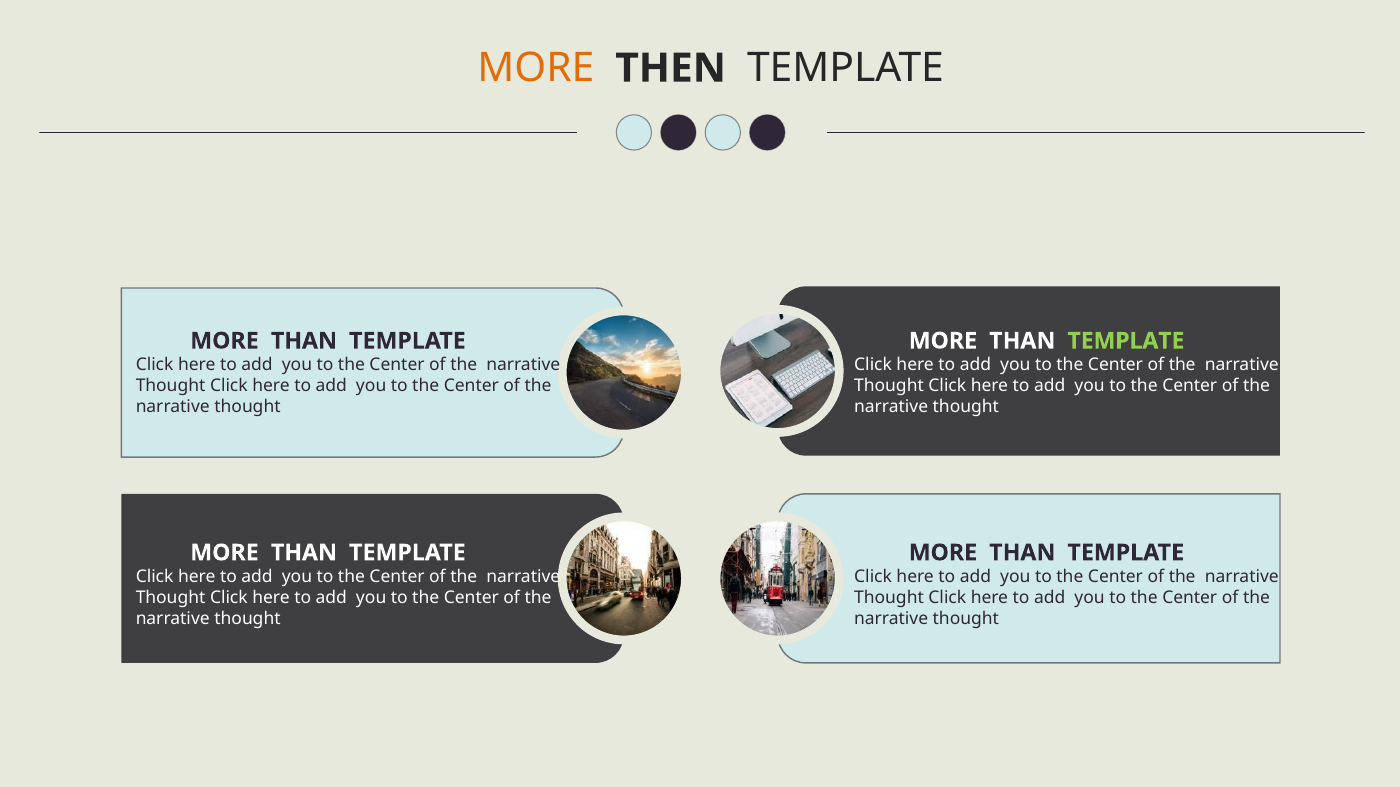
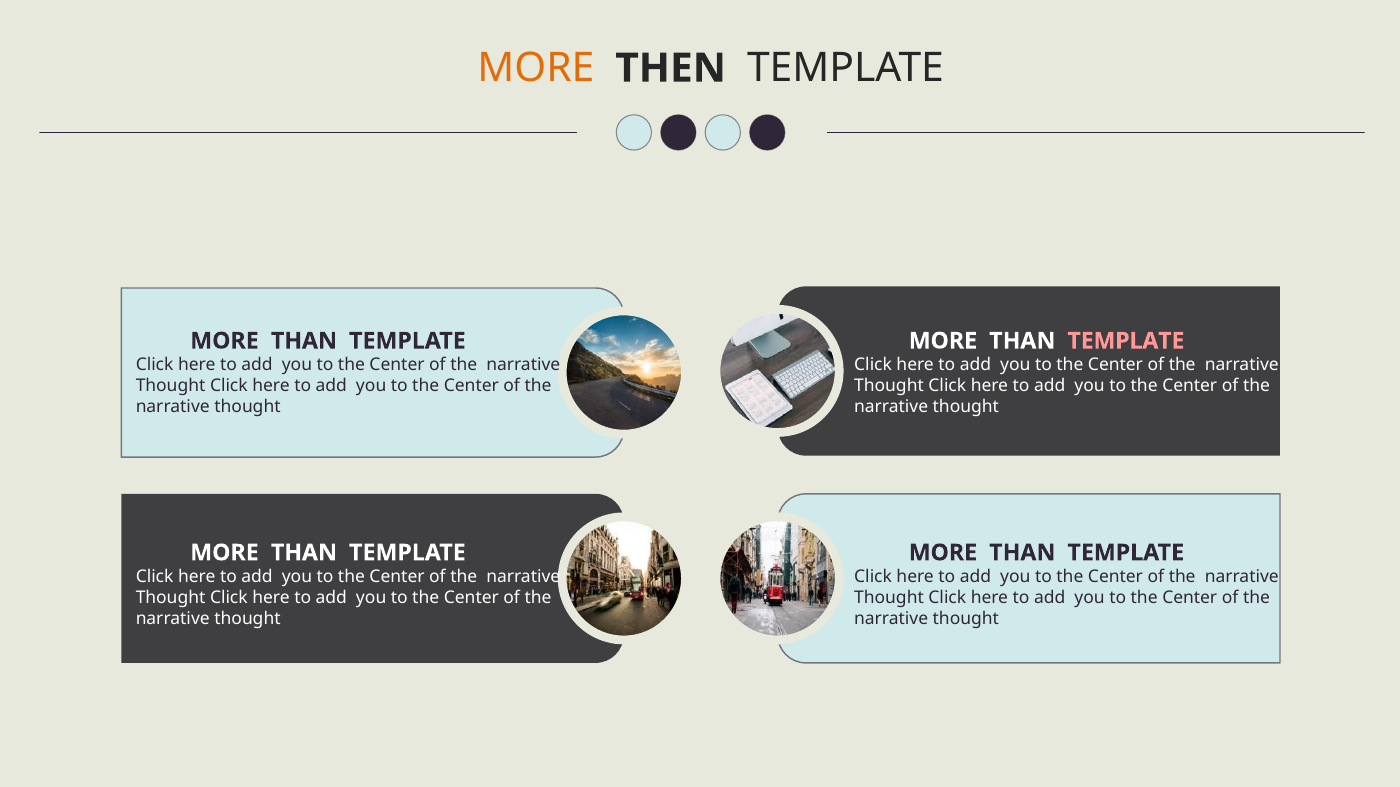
TEMPLATE at (1126, 341) colour: light green -> pink
